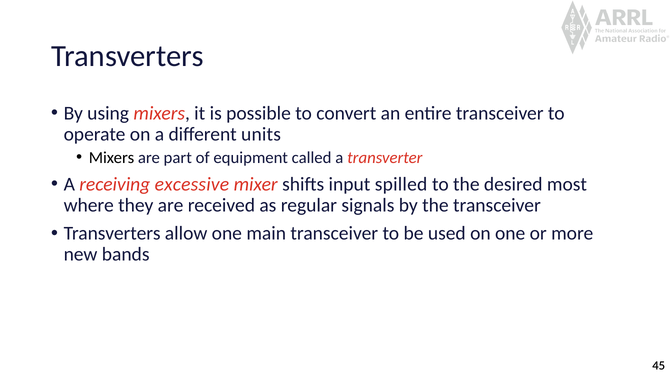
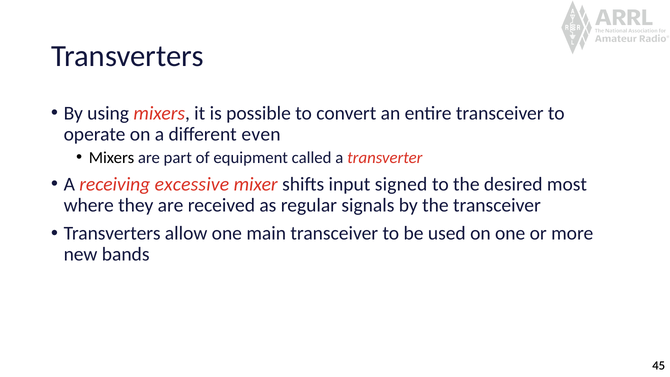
units: units -> even
spilled: spilled -> signed
